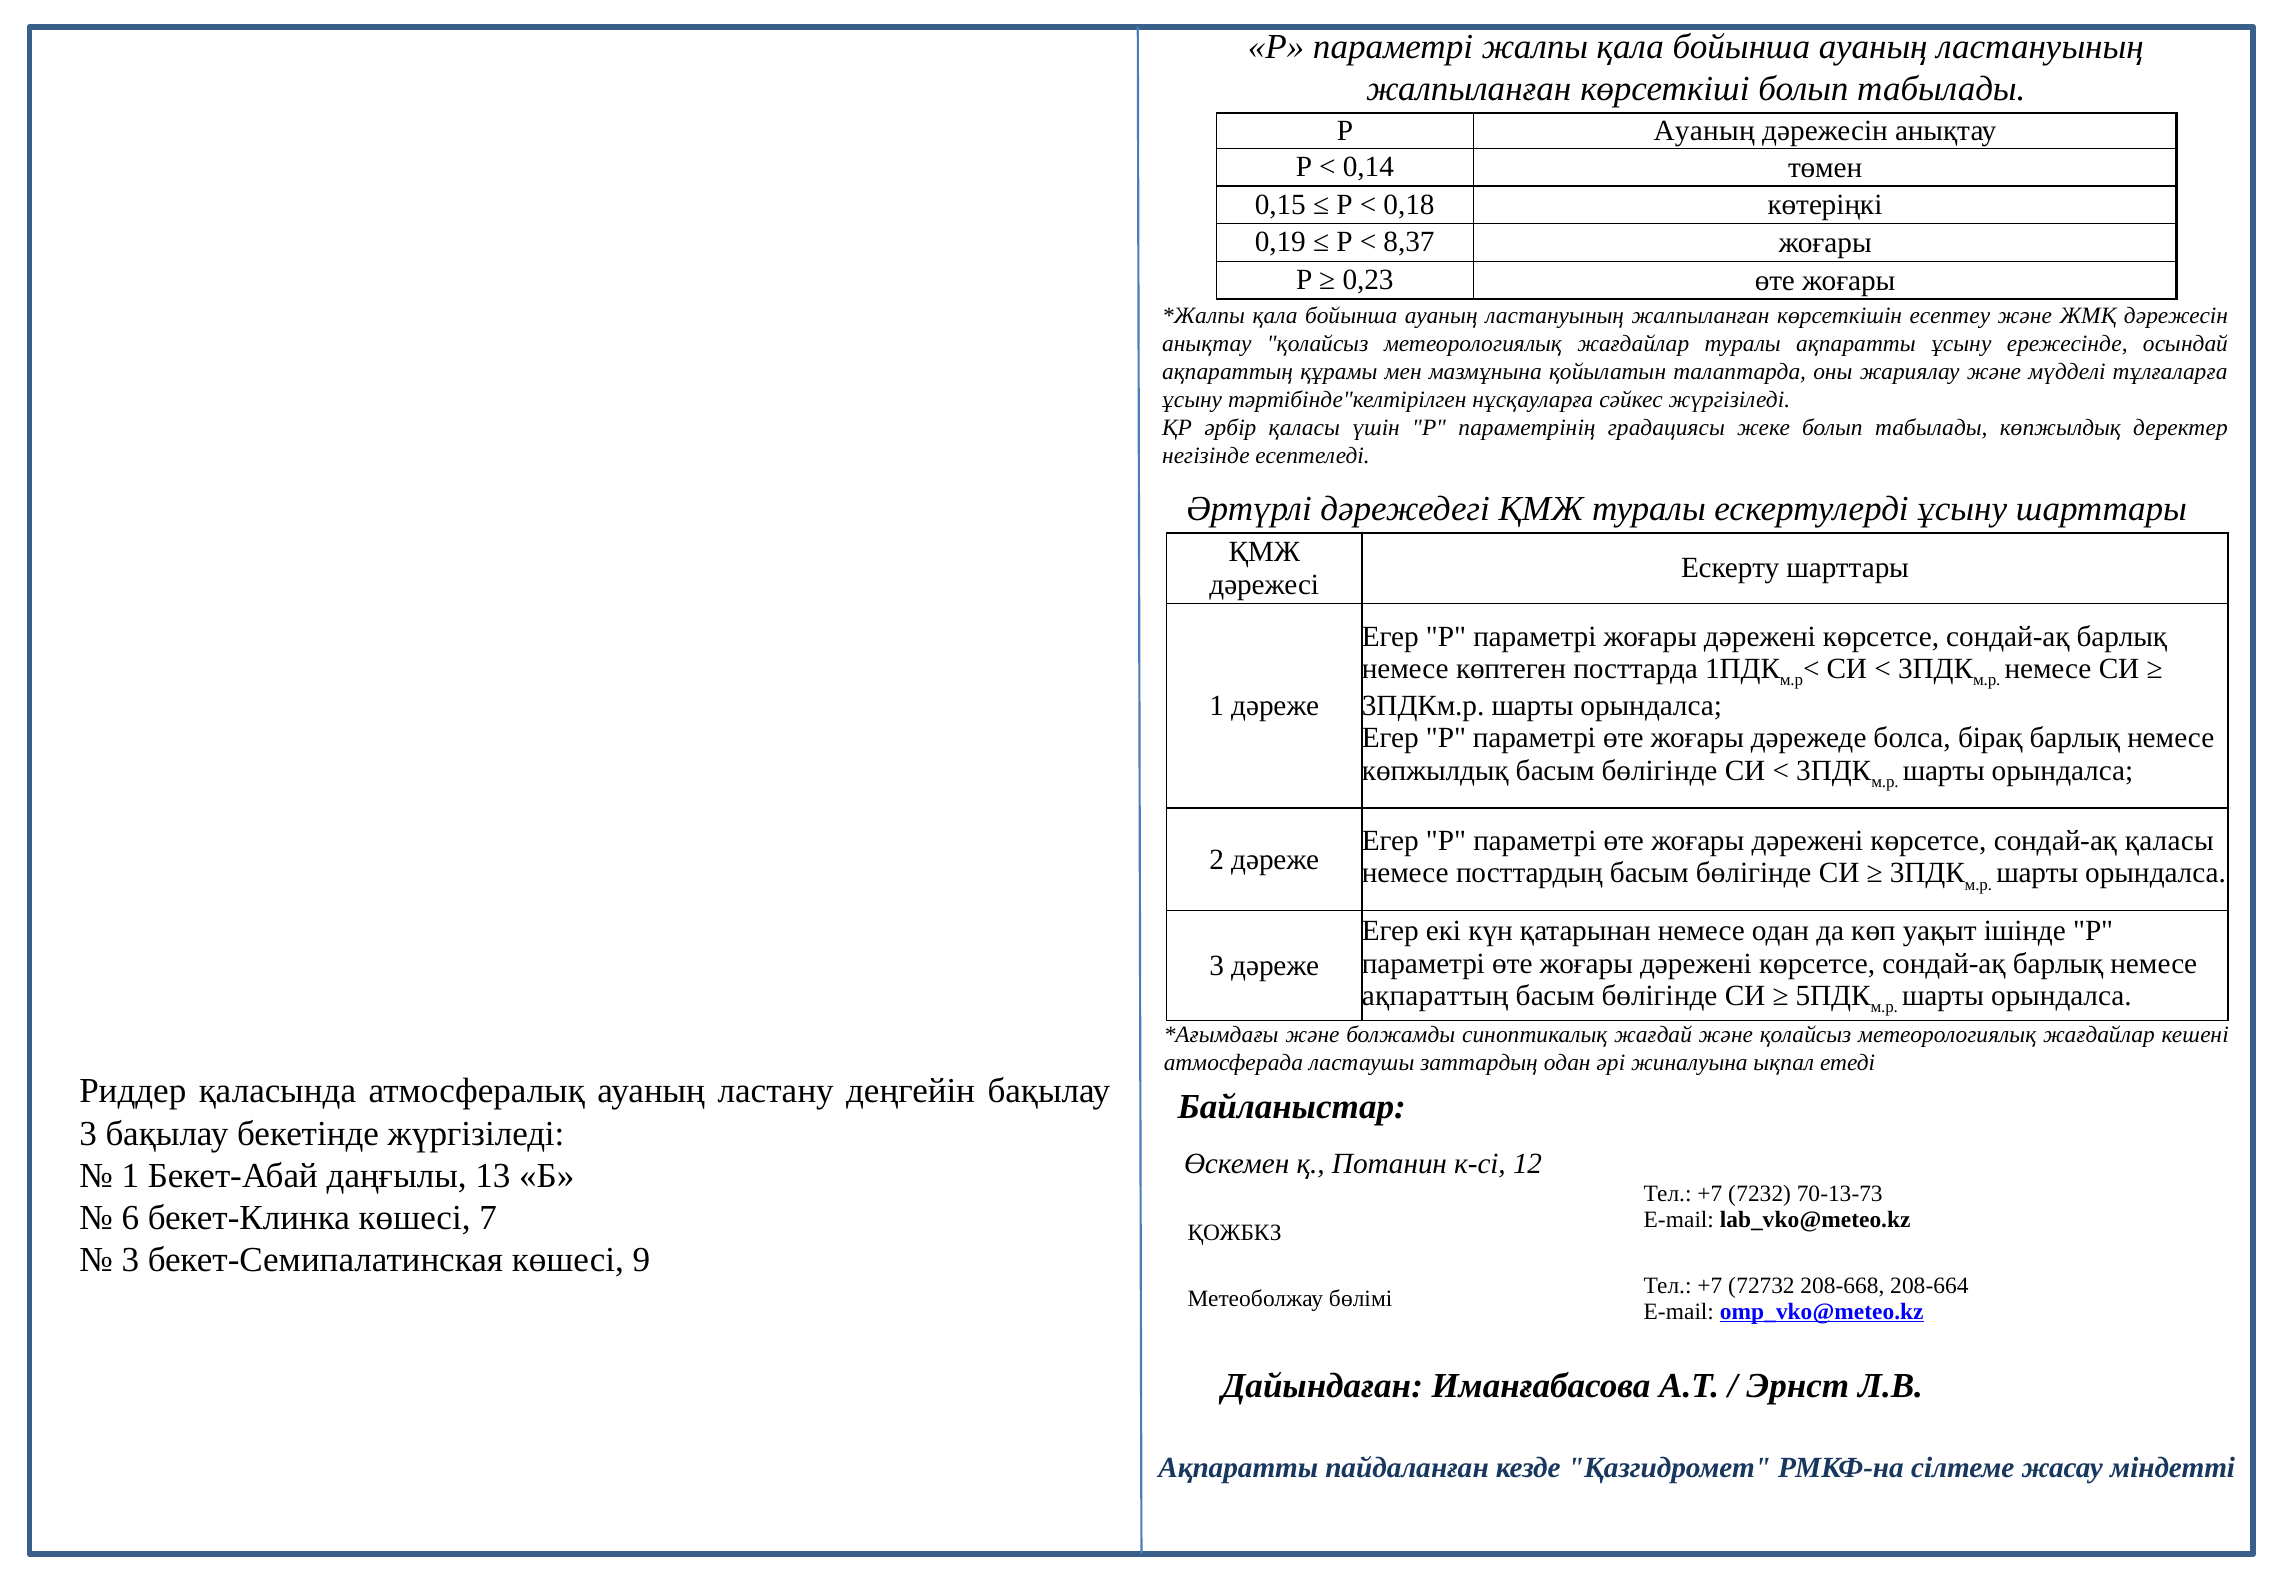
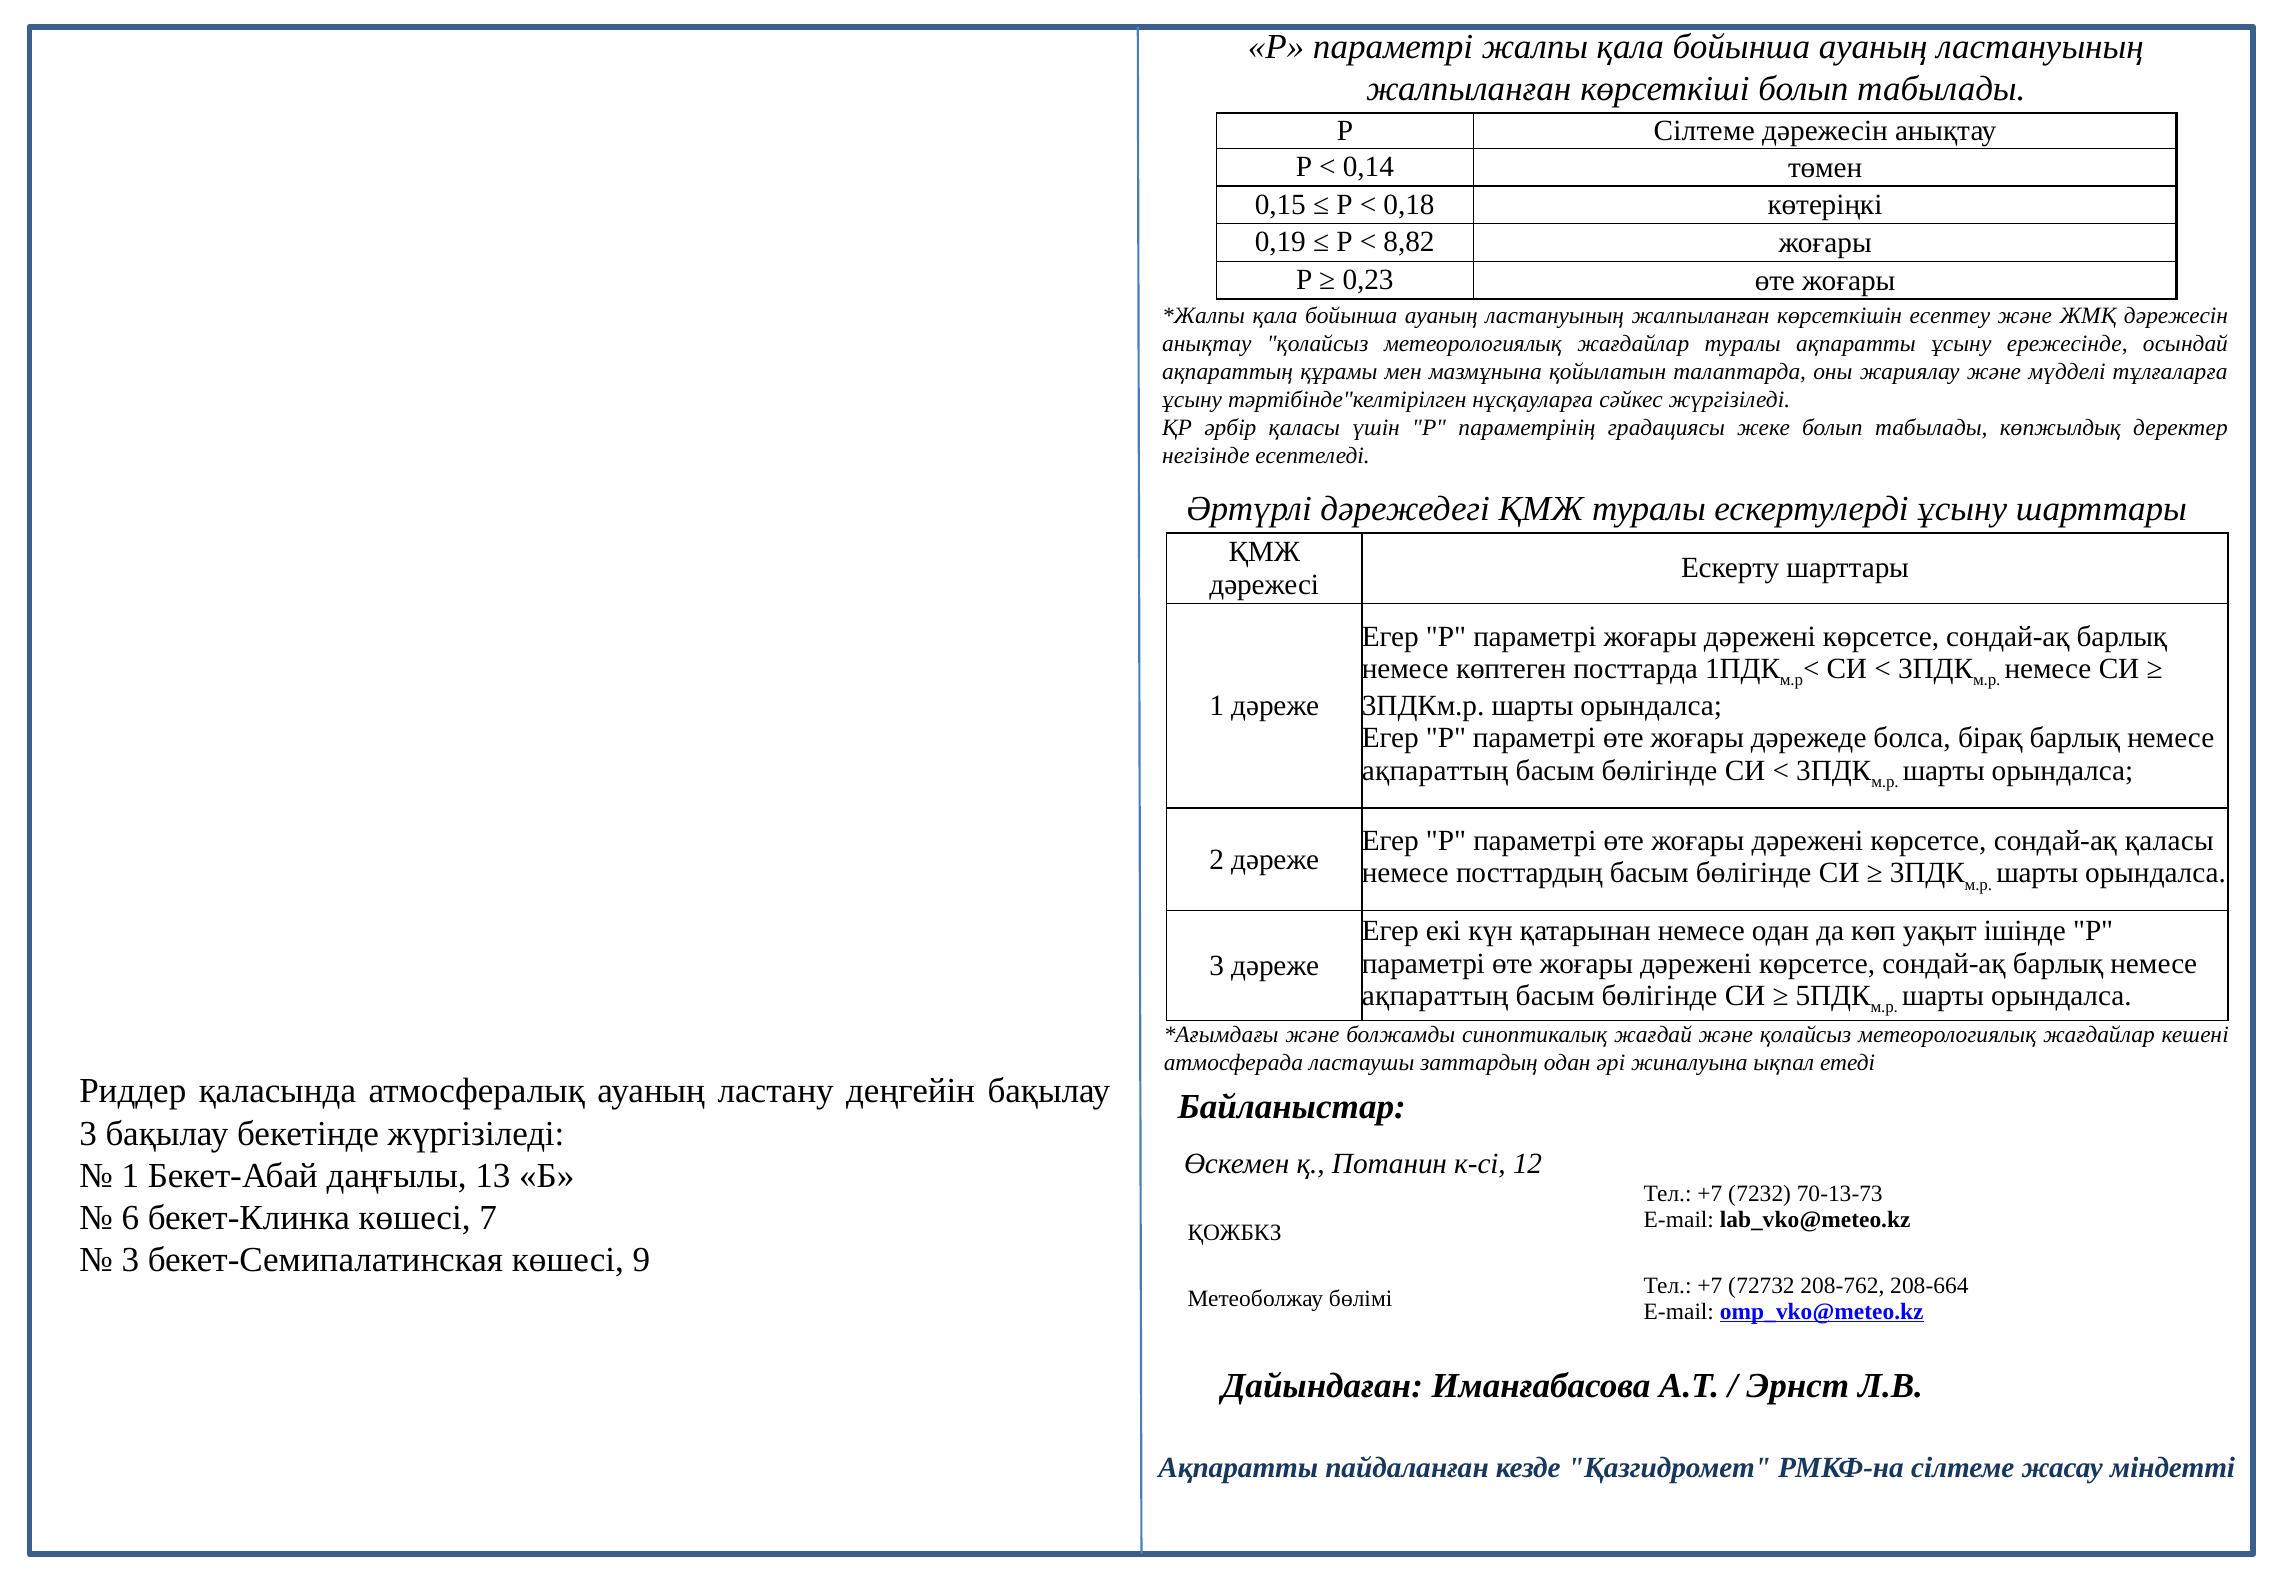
Р Ауаның: Ауаның -> Сілтеме
8,37: 8,37 -> 8,82
көпжылдық at (1435, 770): көпжылдық -> ақпараттың
208-668: 208-668 -> 208-762
